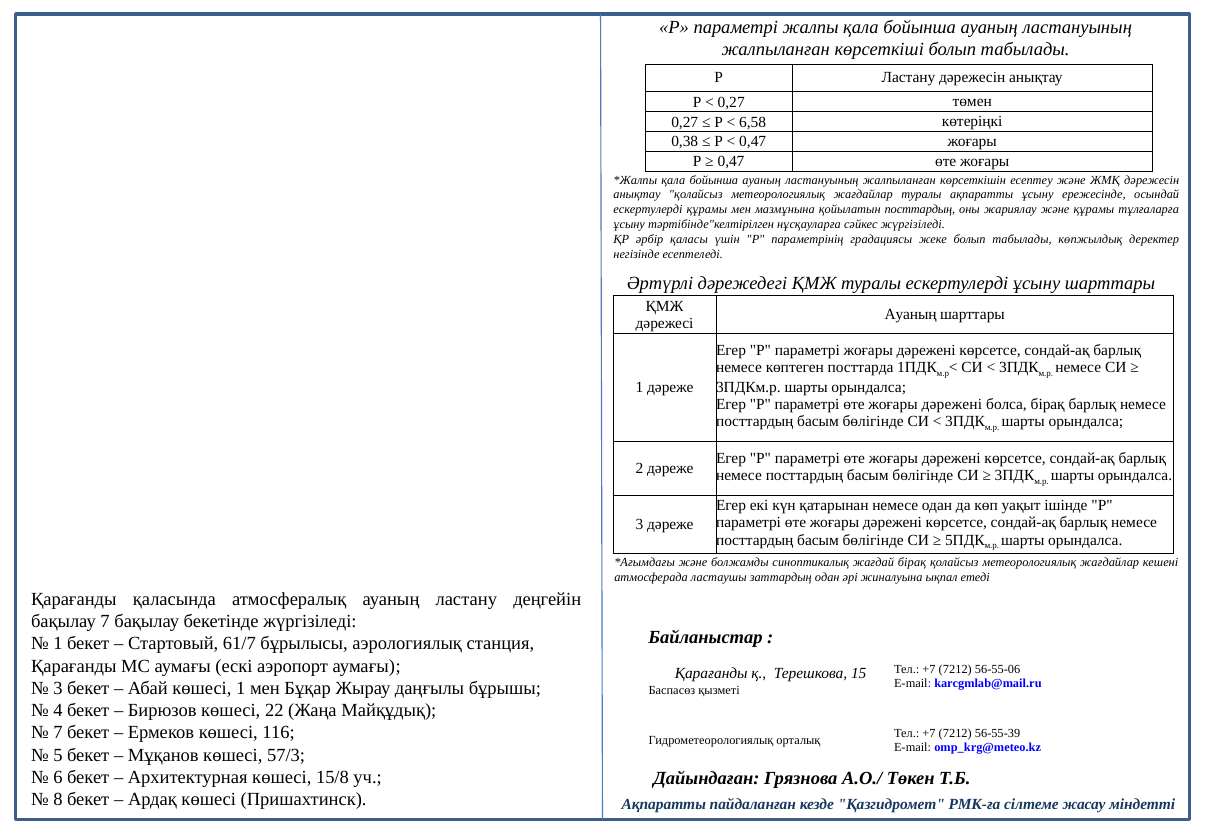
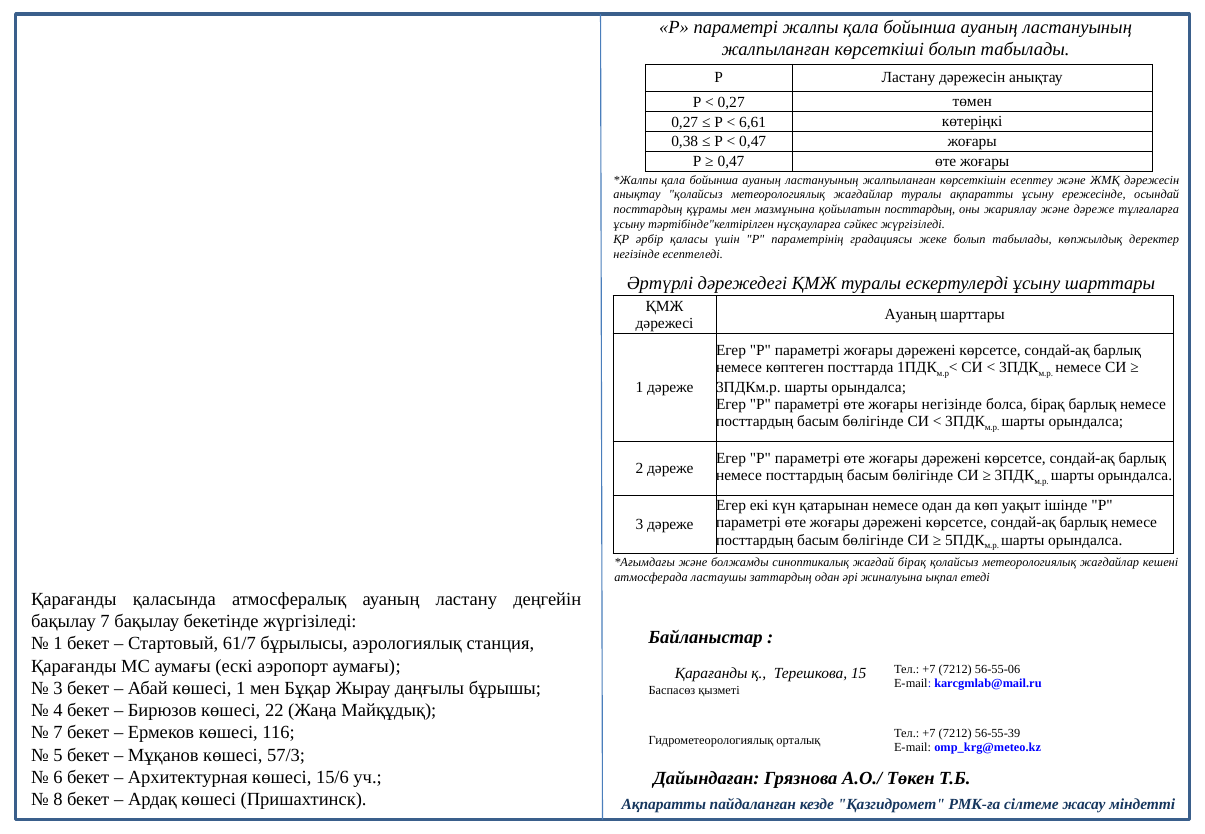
6,58: 6,58 -> 6,61
ескертулерді at (648, 210): ескертулерді -> посттардың
және құрамы: құрамы -> дәреже
дәрежені at (952, 404): дәрежені -> негізінде
15/8: 15/8 -> 15/6
